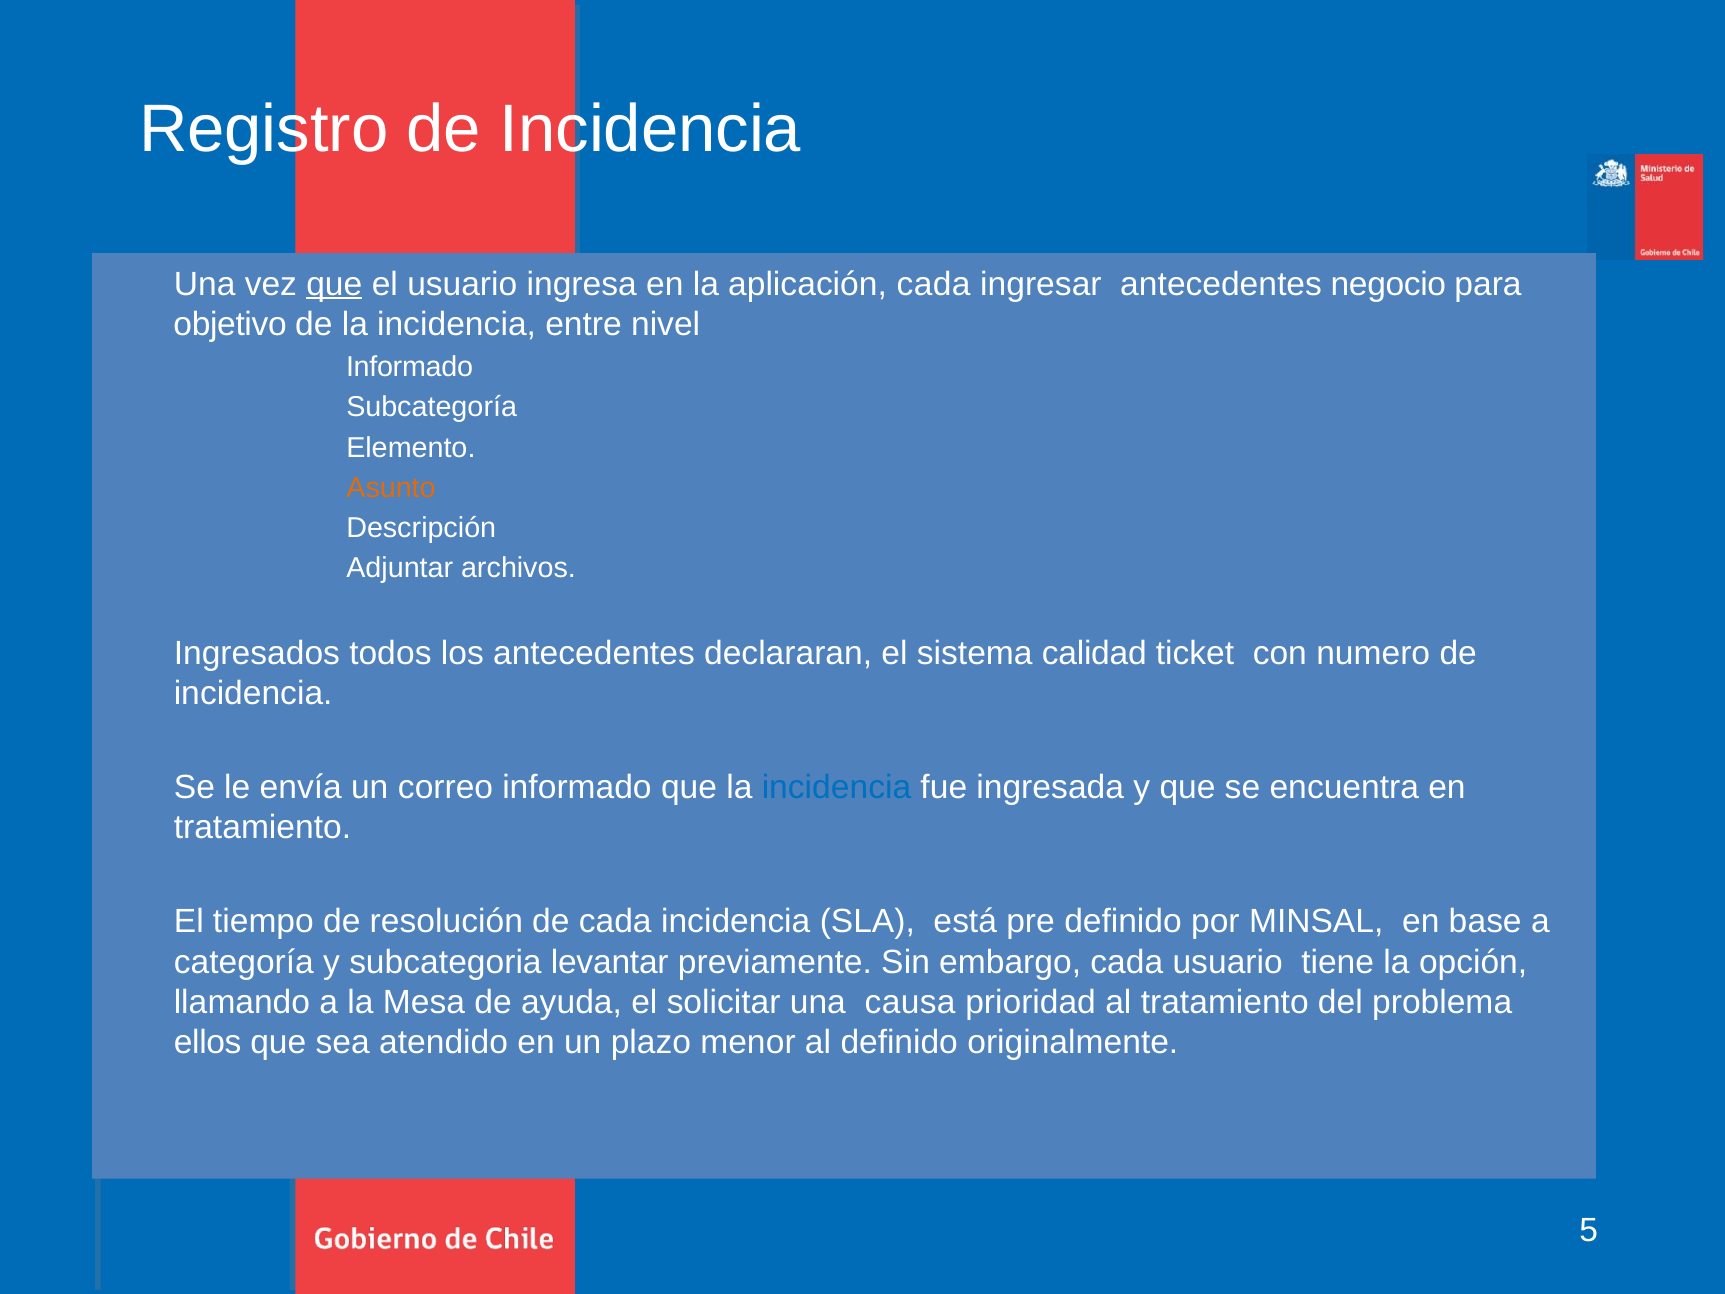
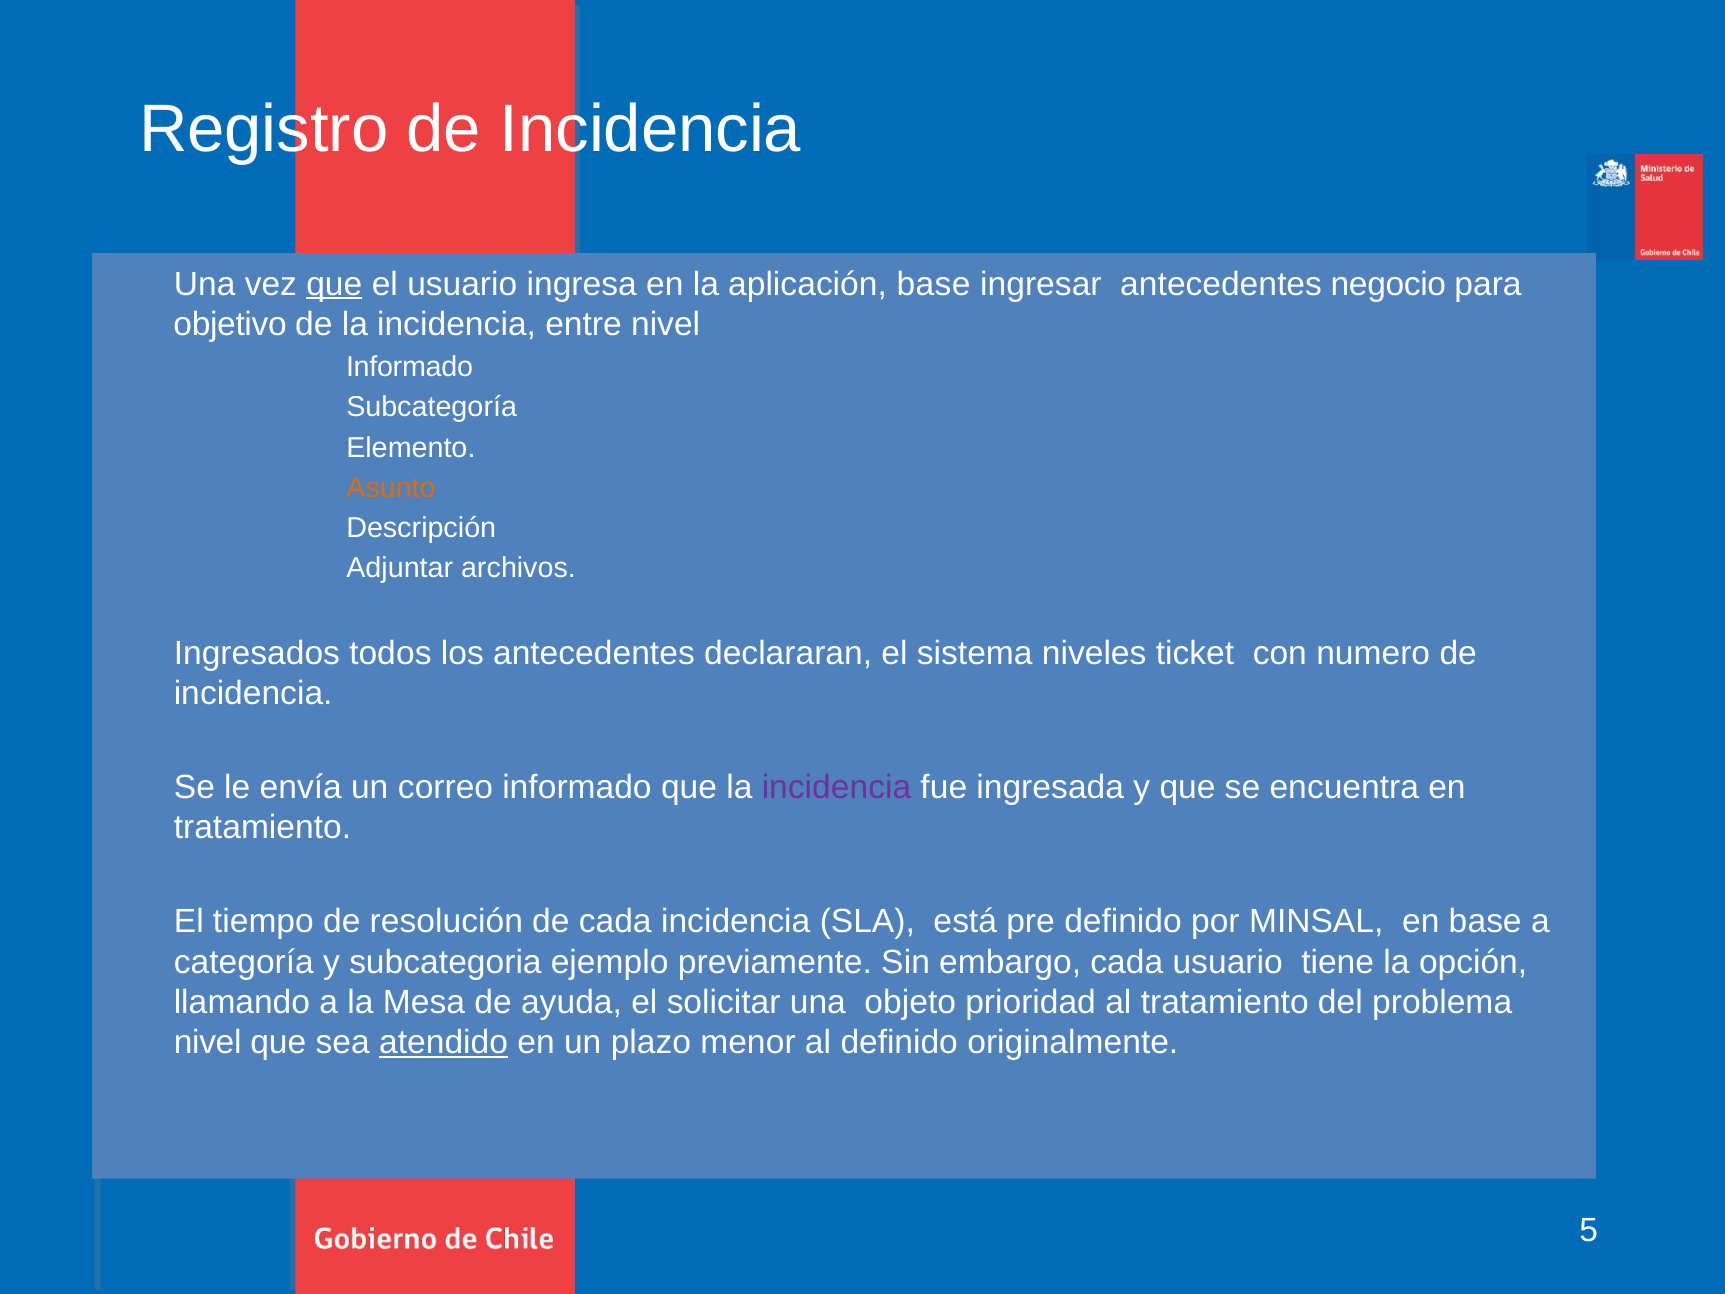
aplicación cada: cada -> base
calidad: calidad -> niveles
incidencia at (836, 787) colour: blue -> purple
levantar: levantar -> ejemplo
causa: causa -> objeto
ellos at (208, 1042): ellos -> nivel
atendido underline: none -> present
